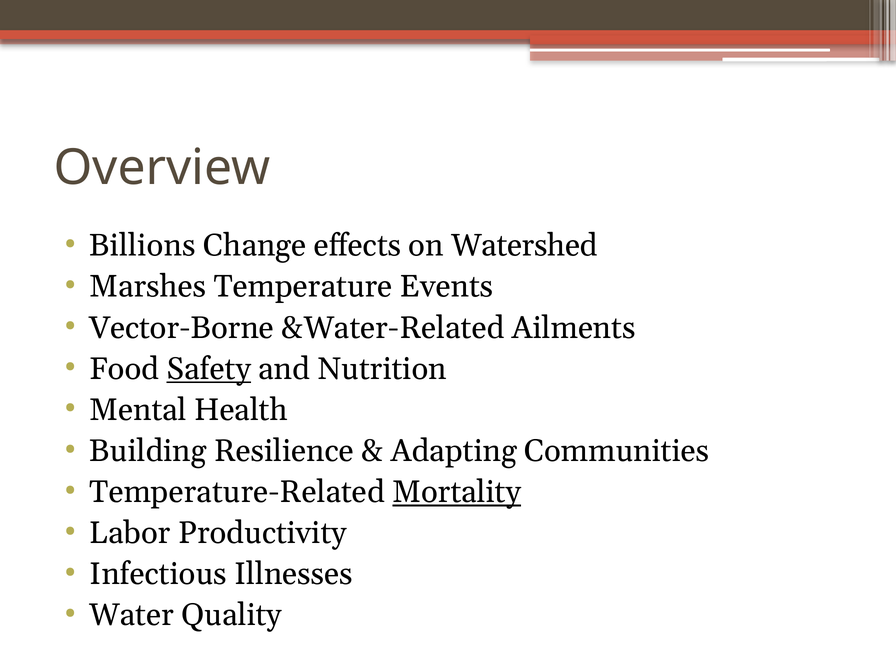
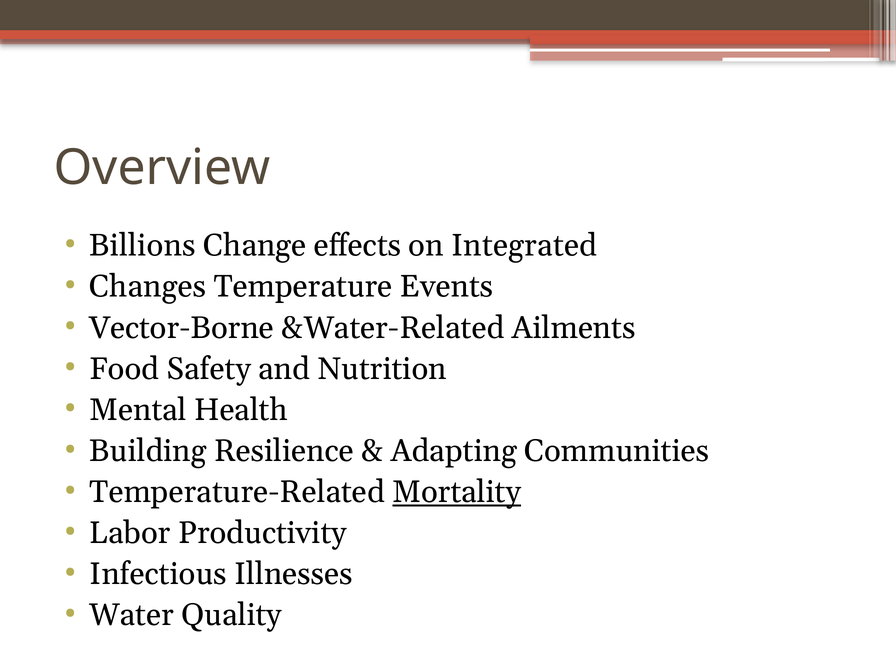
Watershed: Watershed -> Integrated
Marshes: Marshes -> Changes
Safety underline: present -> none
